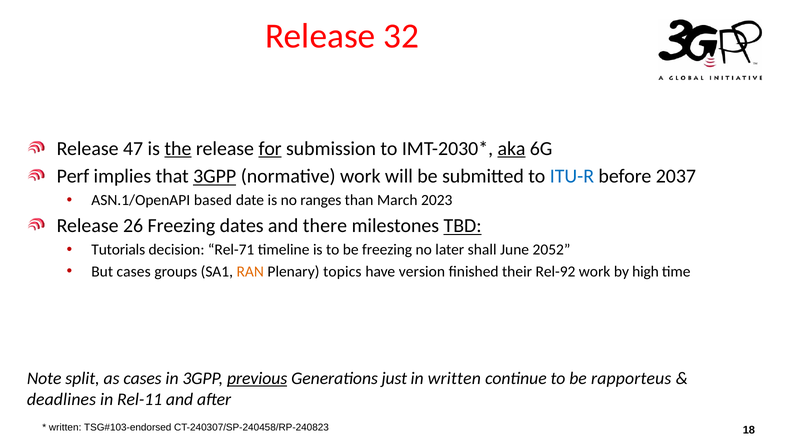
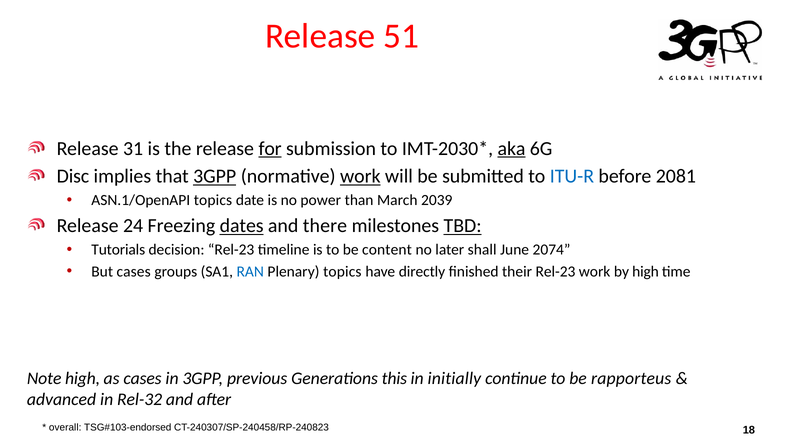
32: 32 -> 51
47: 47 -> 31
the underline: present -> none
Perf: Perf -> Disc
work at (360, 176) underline: none -> present
2037: 2037 -> 2081
ASN.1/OpenAPI based: based -> topics
ranges: ranges -> power
2023: 2023 -> 2039
26: 26 -> 24
dates underline: none -> present
decision Rel-71: Rel-71 -> Rel-23
be freezing: freezing -> content
2052: 2052 -> 2074
RAN colour: orange -> blue
version: version -> directly
their Rel-92: Rel-92 -> Rel-23
Note split: split -> high
previous underline: present -> none
just: just -> this
in written: written -> initially
deadlines: deadlines -> advanced
Rel-11: Rel-11 -> Rel-32
written at (65, 427): written -> overall
